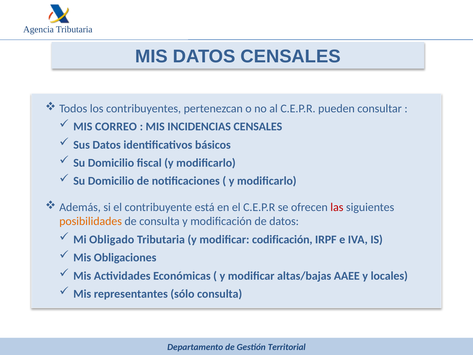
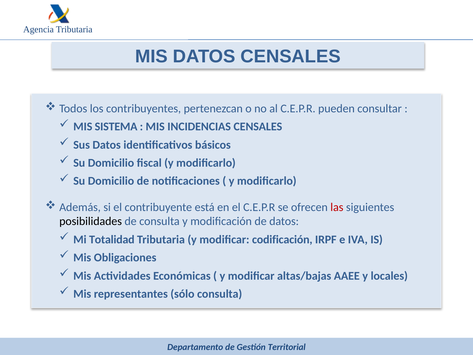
CORREO: CORREO -> SISTEMA
posibilidades colour: orange -> black
Obligado: Obligado -> Totalidad
